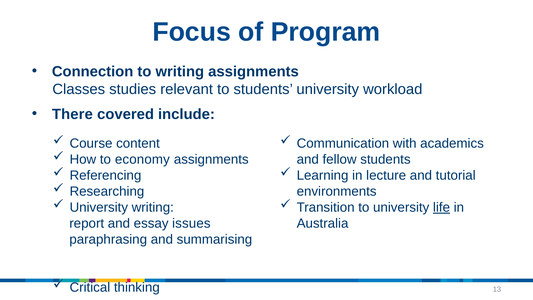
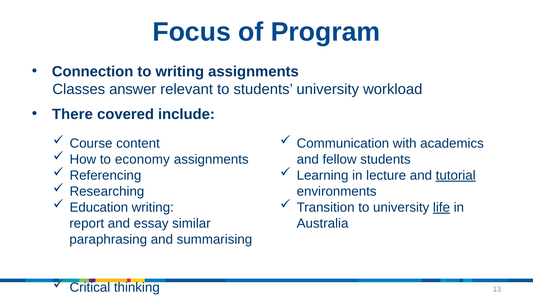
studies: studies -> answer
tutorial underline: none -> present
University at (99, 207): University -> Education
issues: issues -> similar
